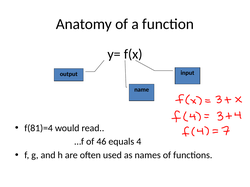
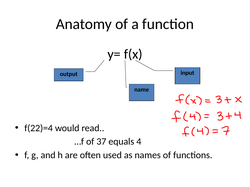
f(81)=4: f(81)=4 -> f(22)=4
46: 46 -> 37
